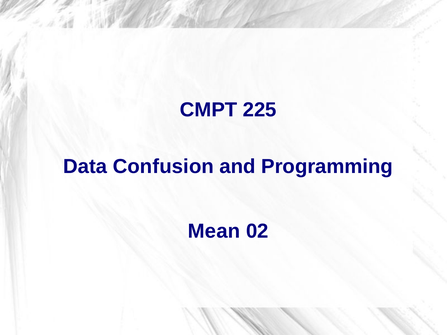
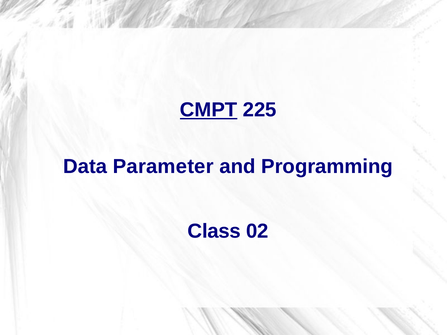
CMPT underline: none -> present
Confusion: Confusion -> Parameter
Mean: Mean -> Class
